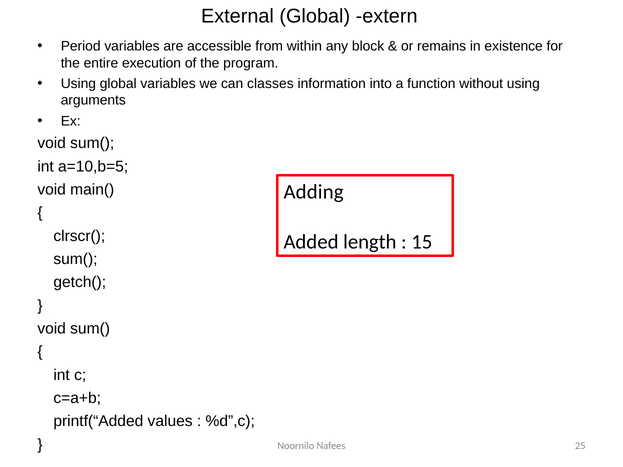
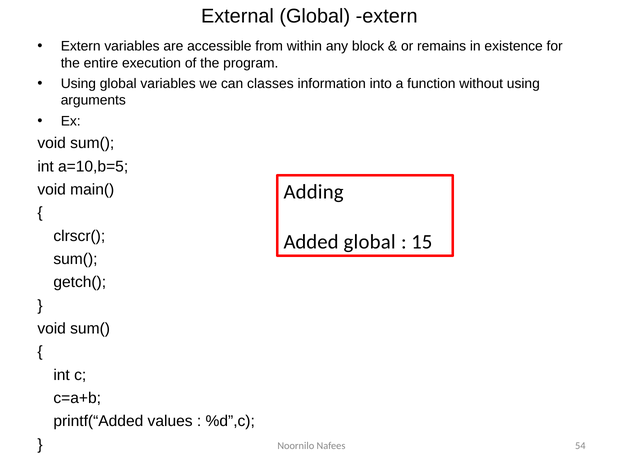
Period at (81, 46): Period -> Extern
Added length: length -> global
25: 25 -> 54
